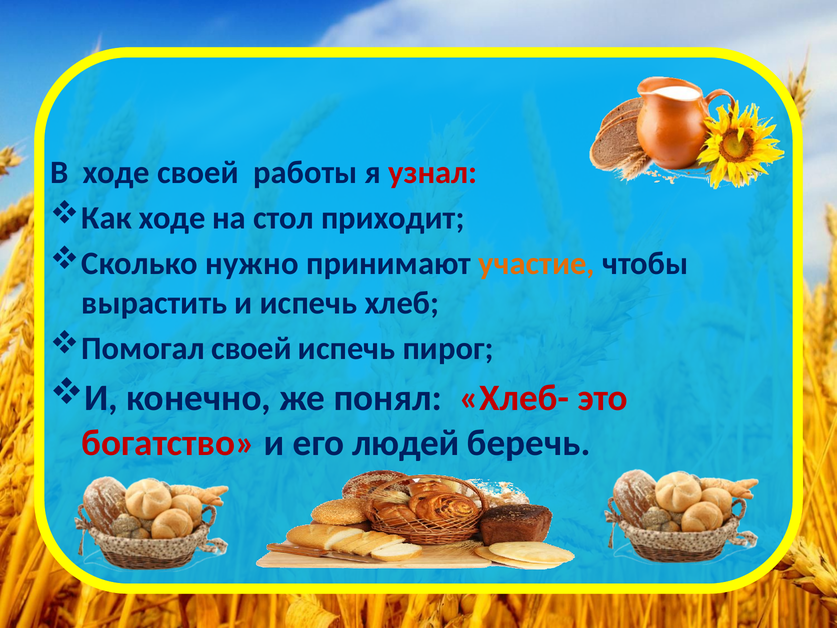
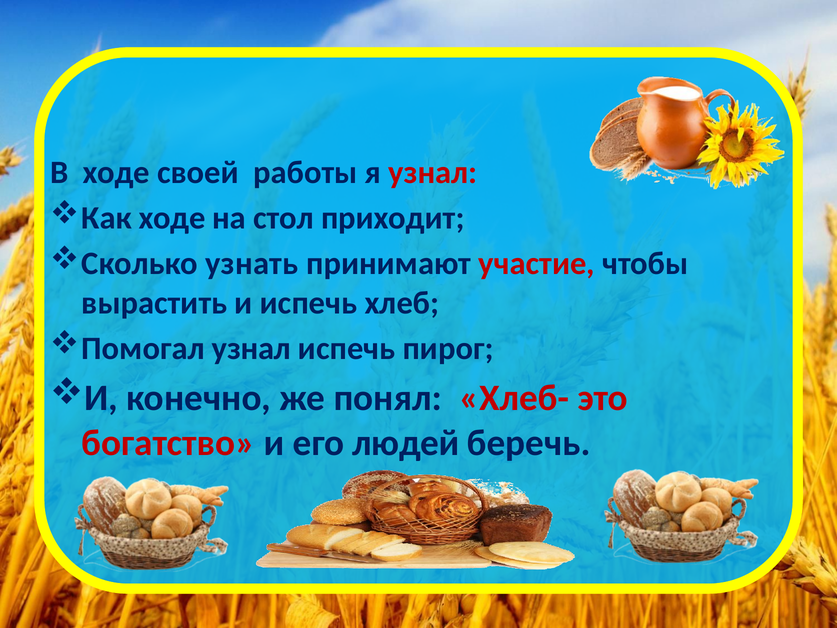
нужно: нужно -> узнать
участие colour: orange -> red
Помогал своей: своей -> узнал
